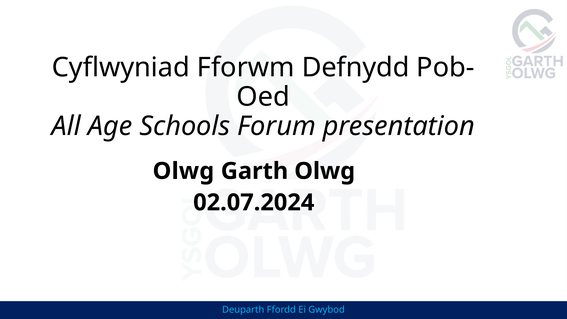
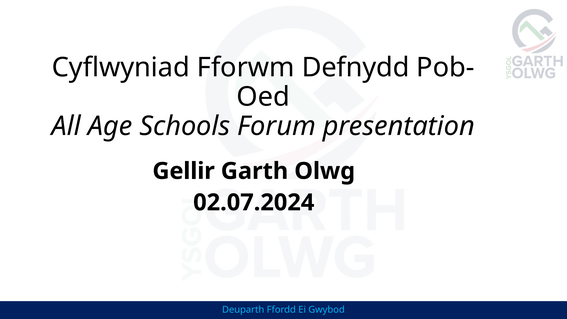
Olwg at (183, 171): Olwg -> Gellir
